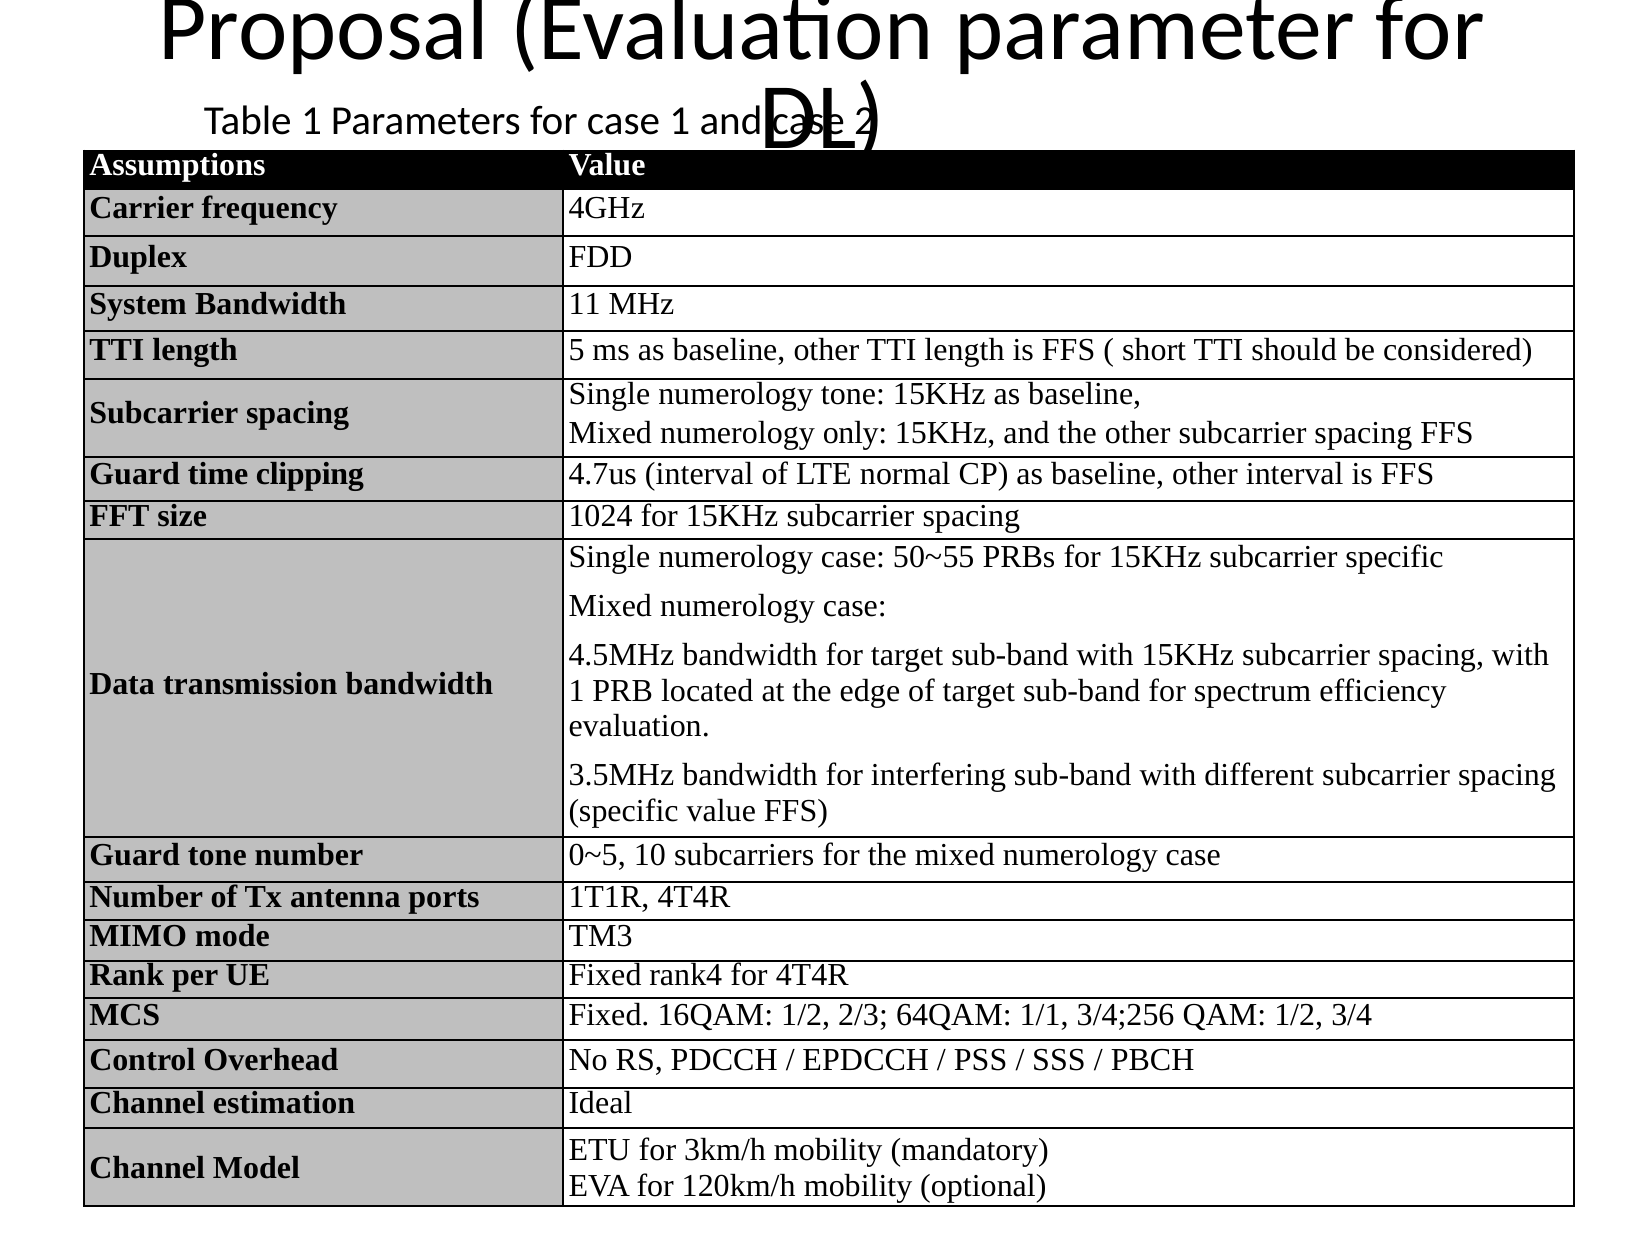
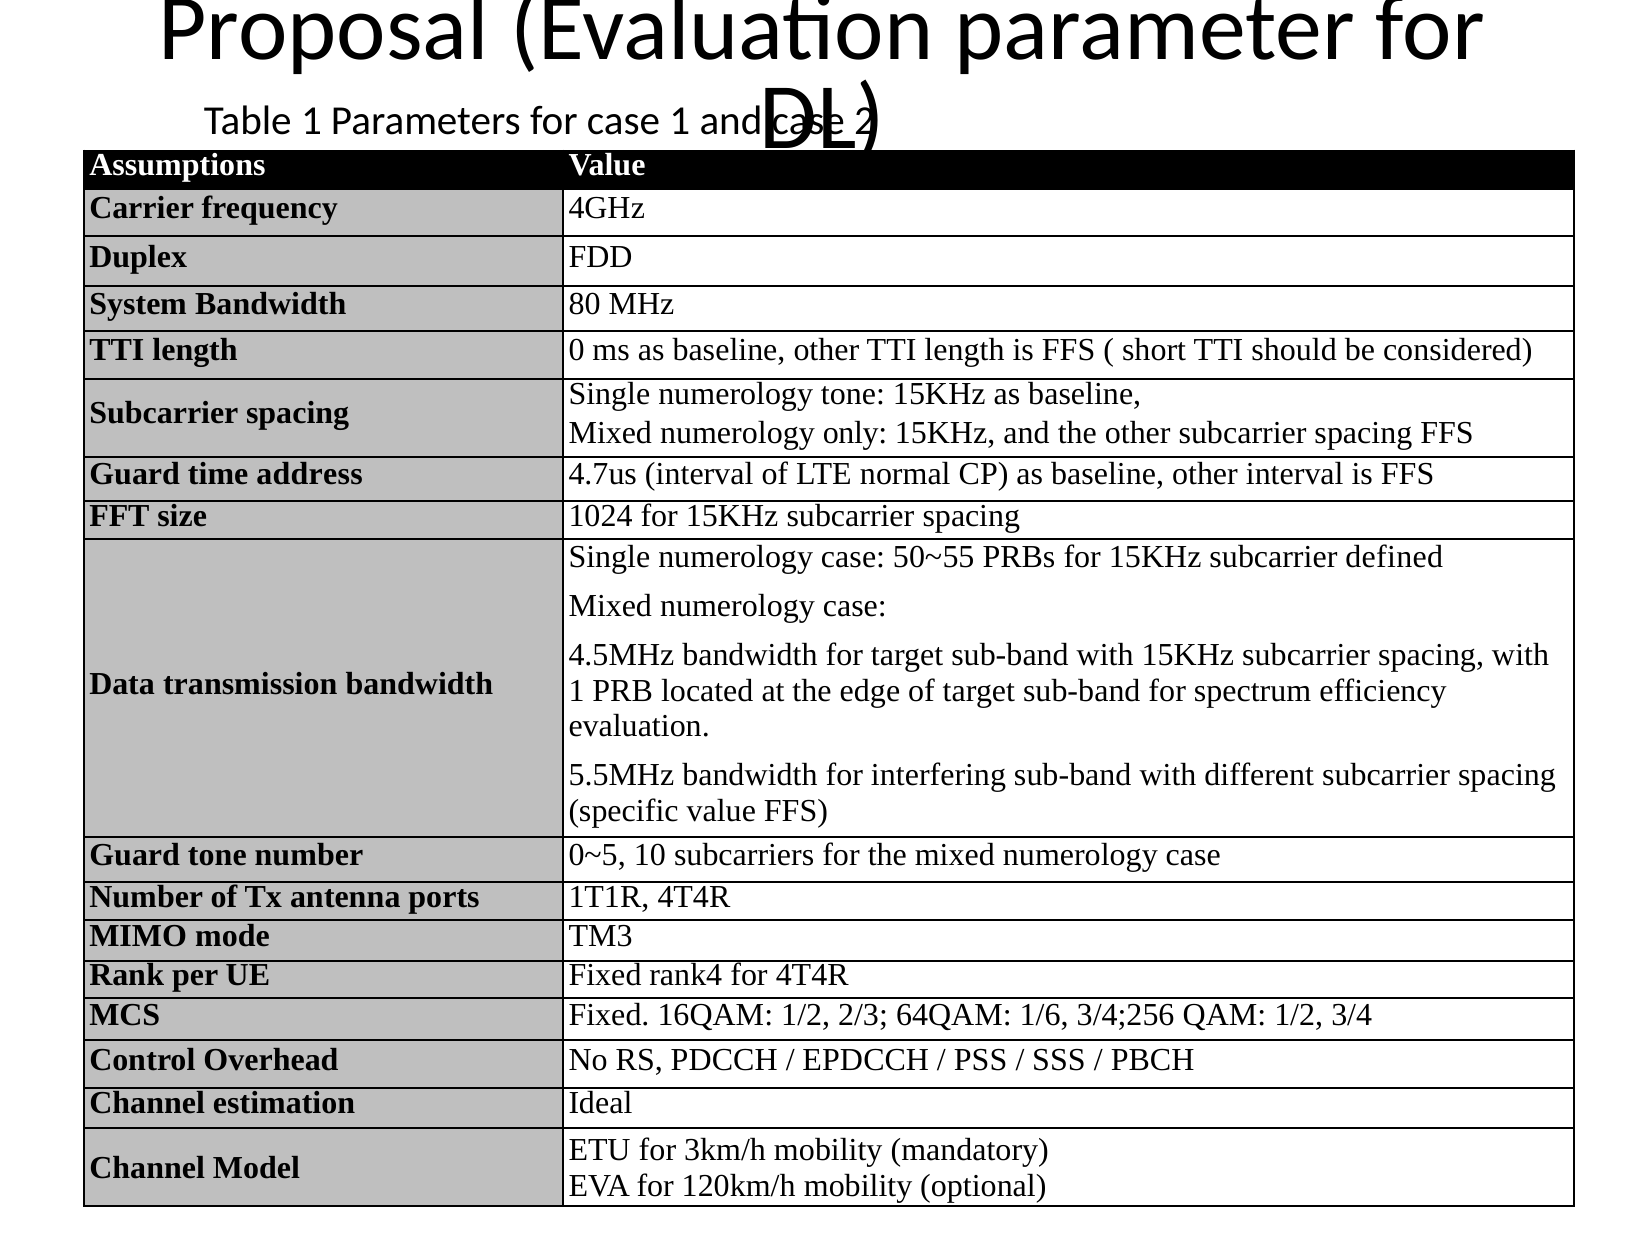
11: 11 -> 80
5: 5 -> 0
clipping: clipping -> address
subcarrier specific: specific -> defined
3.5MHz: 3.5MHz -> 5.5MHz
1/1: 1/1 -> 1/6
